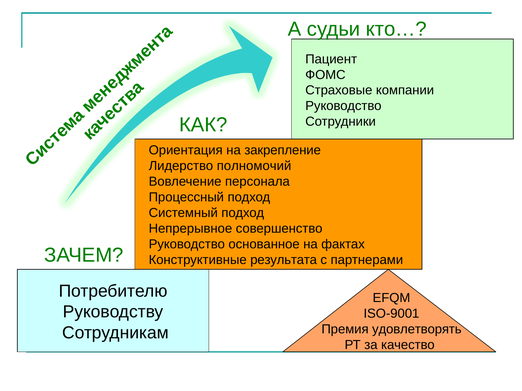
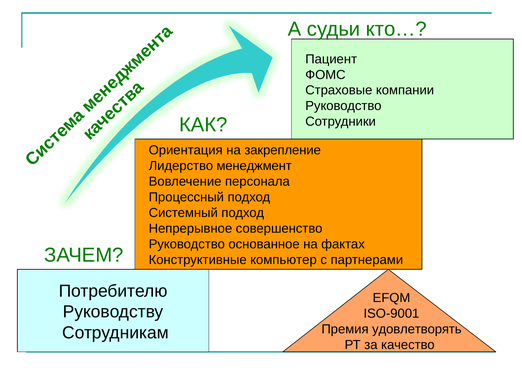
полномочий: полномочий -> менеджмент
результата: результата -> компьютер
